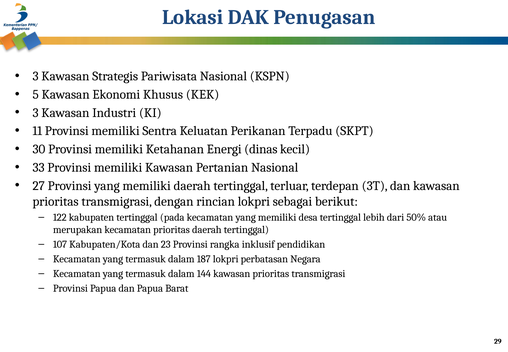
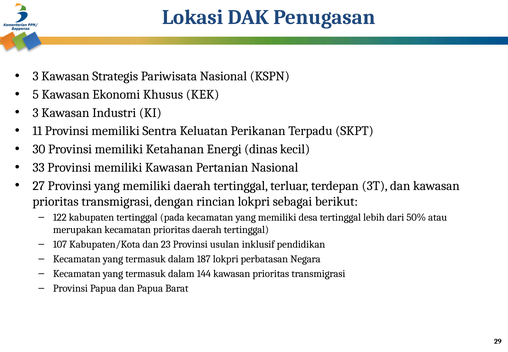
rangka: rangka -> usulan
